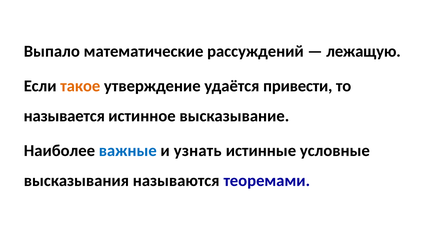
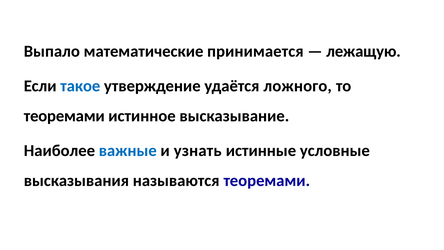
рассуждений: рассуждений -> принимается
такое colour: orange -> blue
привести: привести -> ложного
называется at (64, 116): называется -> теоремами
